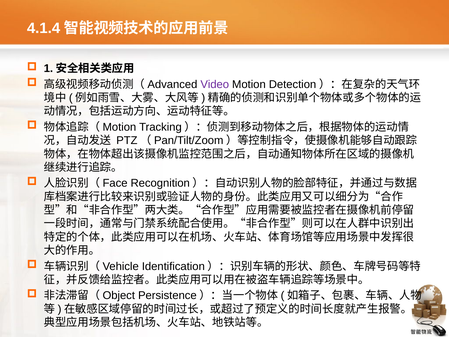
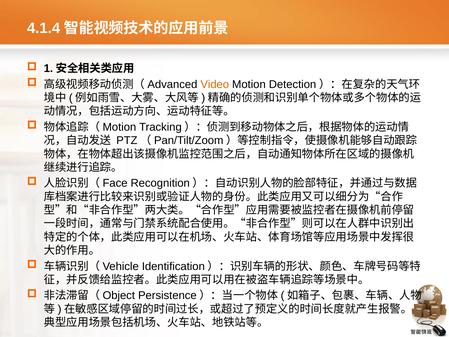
Video colour: purple -> orange
